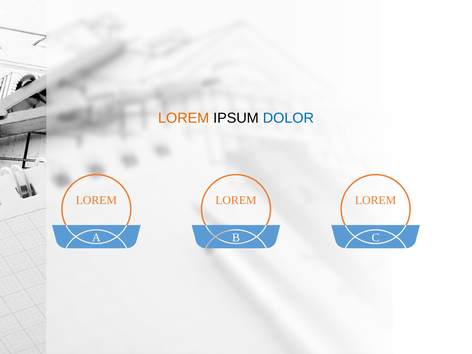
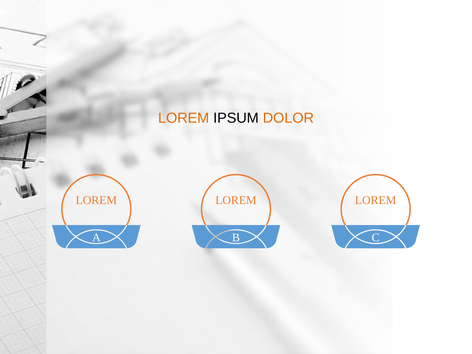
DOLOR colour: blue -> orange
